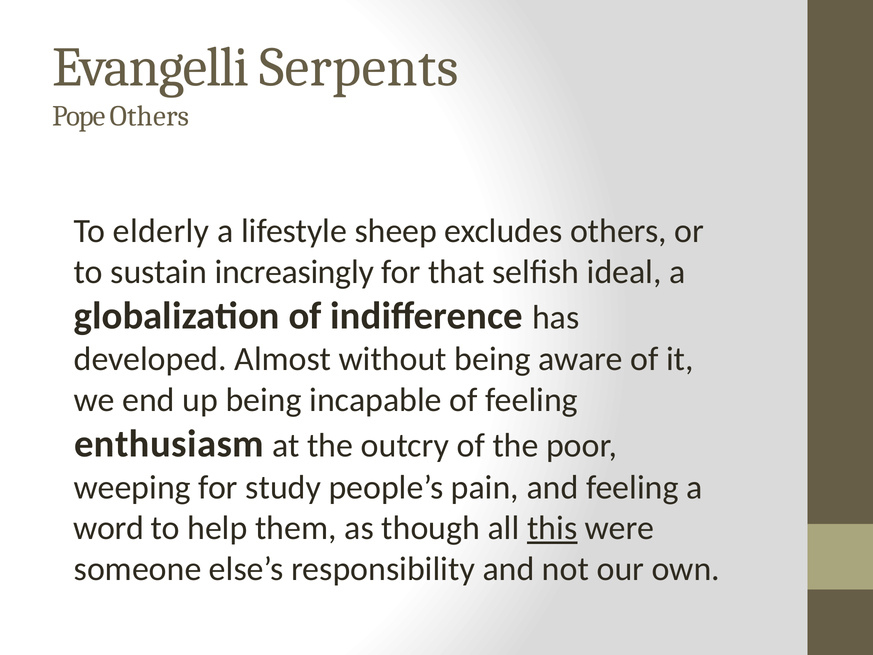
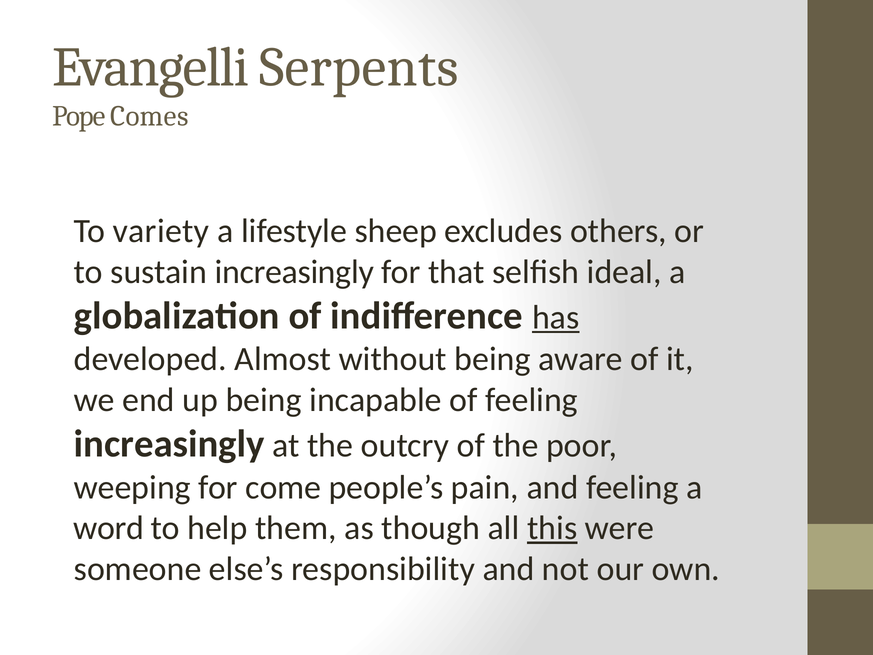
Pope Others: Others -> Comes
elderly: elderly -> variety
has underline: none -> present
enthusiasm at (169, 444): enthusiasm -> increasingly
study: study -> come
